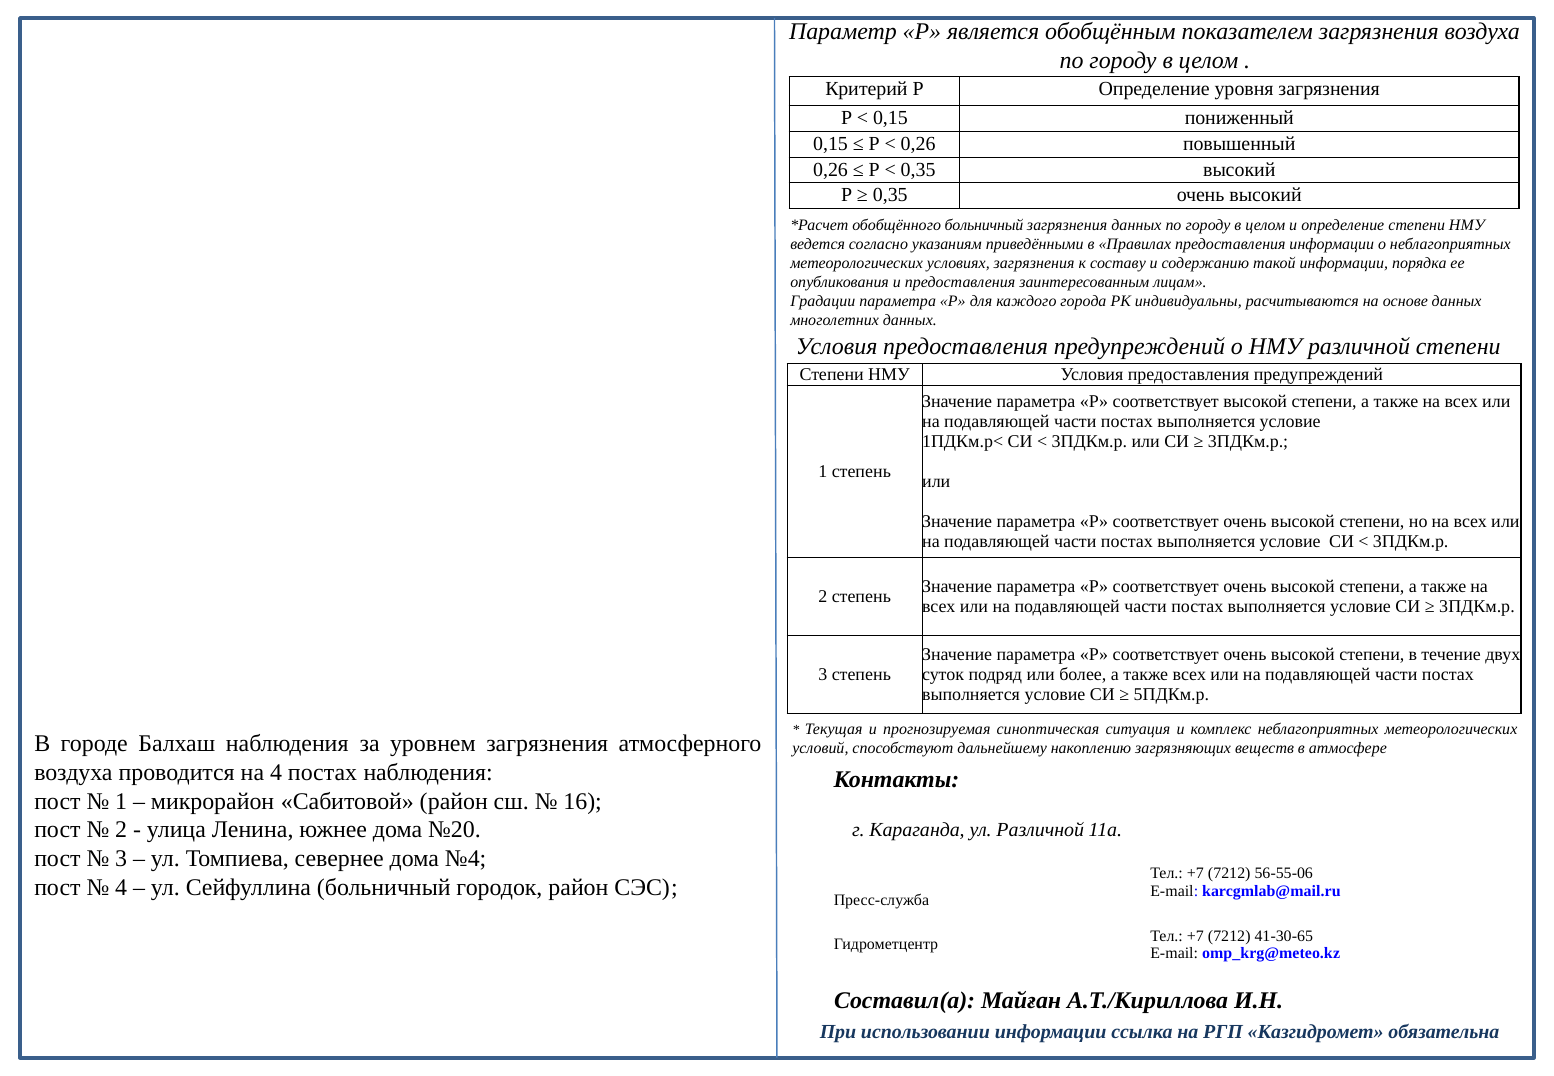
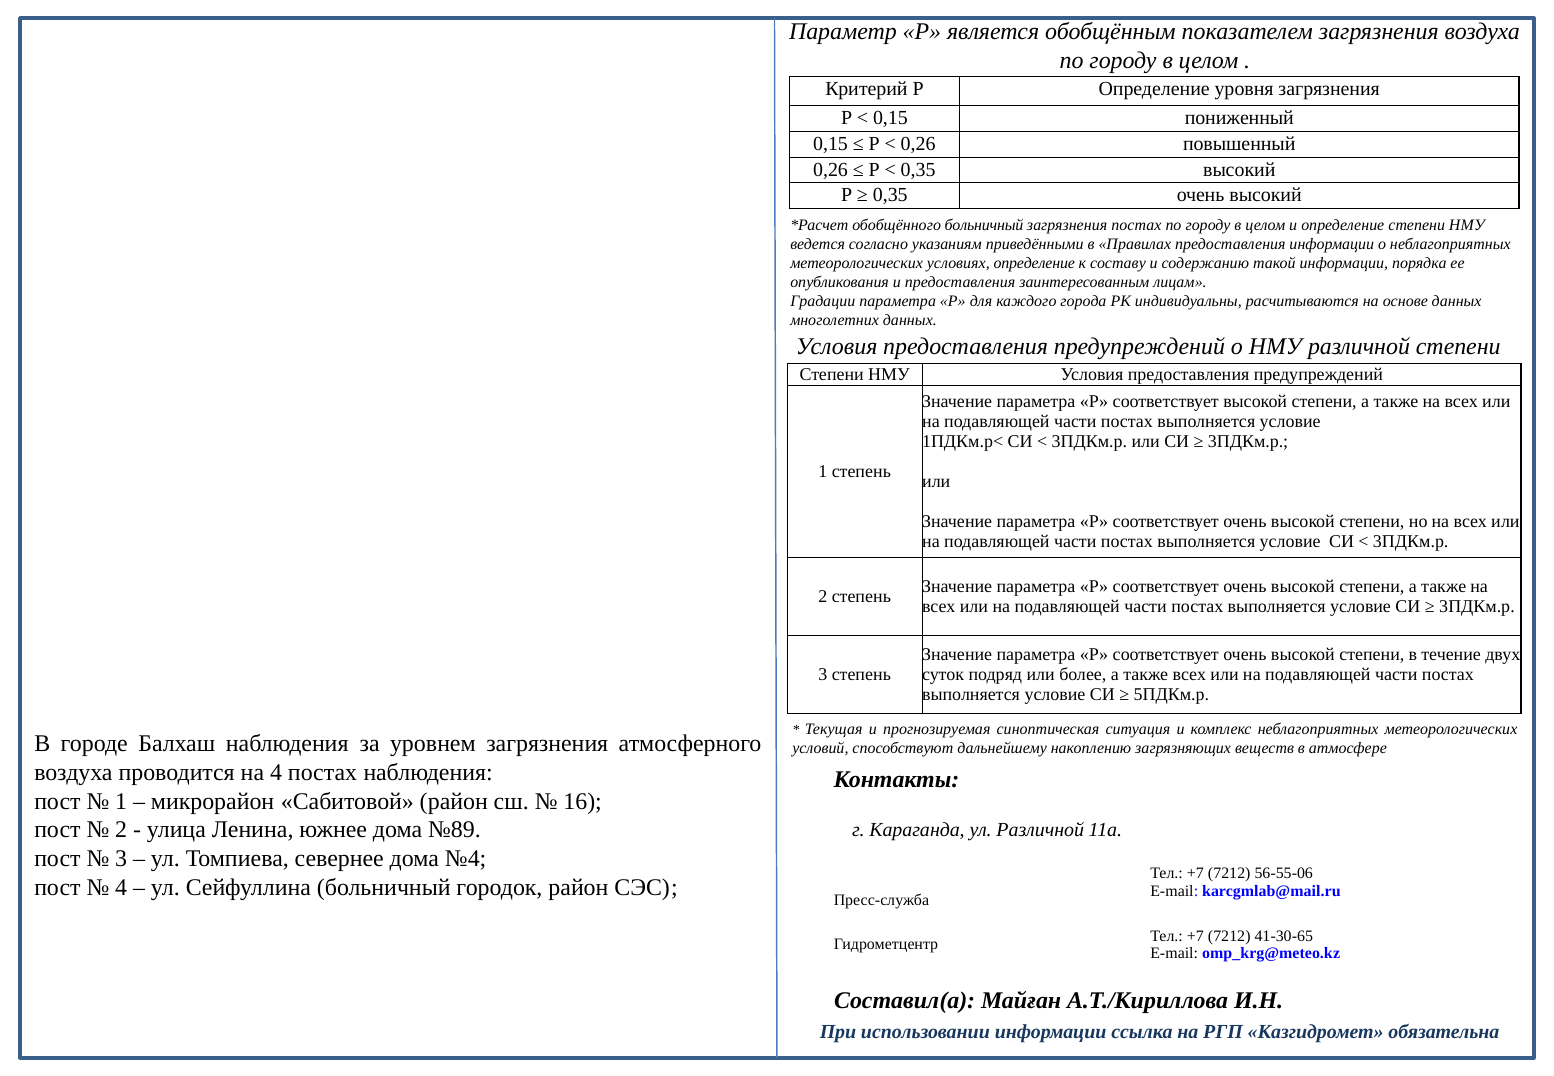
загрязнения данных: данных -> постах
условиях загрязнения: загрязнения -> определение
№20: №20 -> №89
